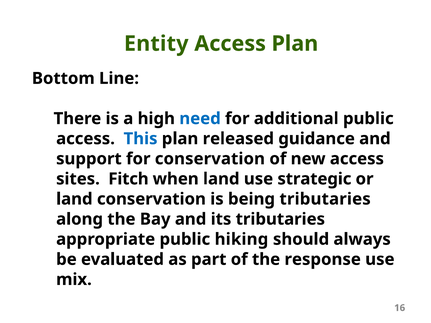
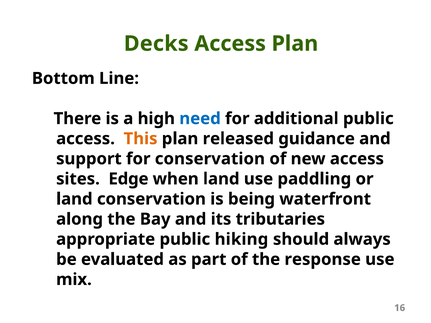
Entity: Entity -> Decks
This colour: blue -> orange
Fitch: Fitch -> Edge
strategic: strategic -> paddling
being tributaries: tributaries -> waterfront
